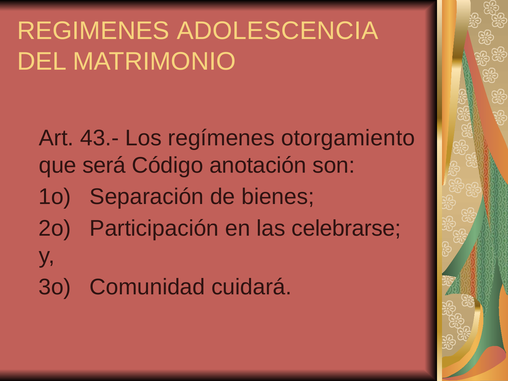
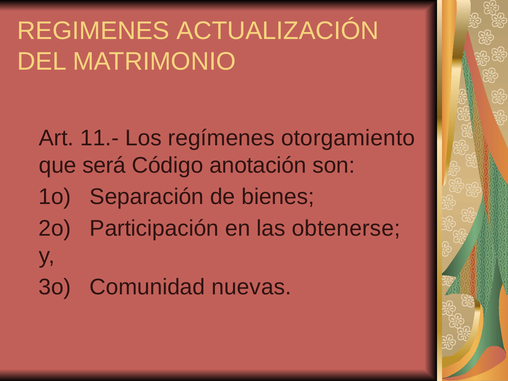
ADOLESCENCIA: ADOLESCENCIA -> ACTUALIZACIÓN
43.-: 43.- -> 11.-
celebrarse: celebrarse -> obtenerse
cuidará: cuidará -> nuevas
